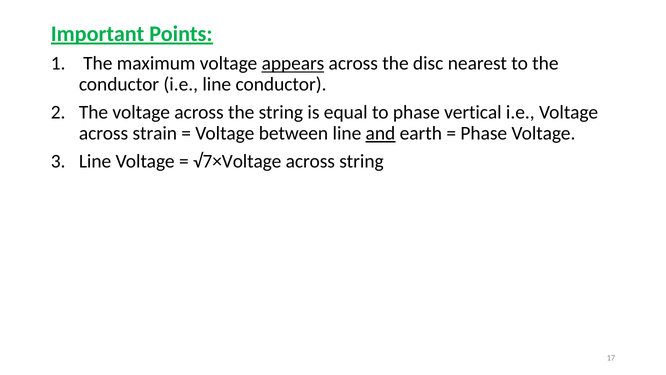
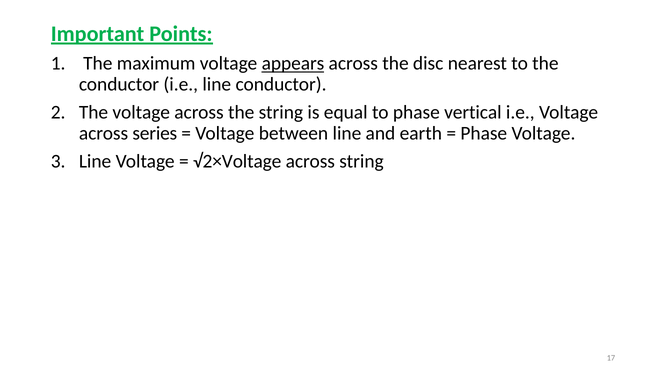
strain: strain -> series
and underline: present -> none
√7×Voltage: √7×Voltage -> √2×Voltage
